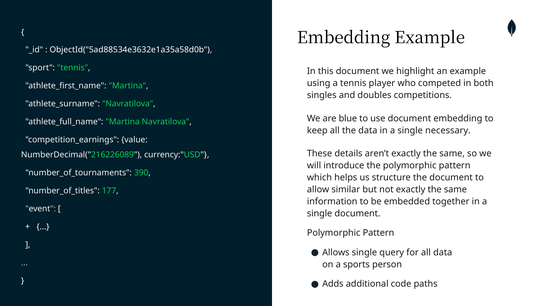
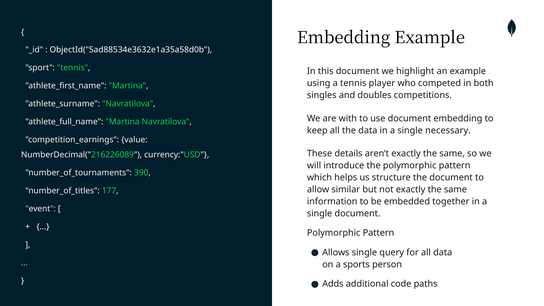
blue: blue -> with
